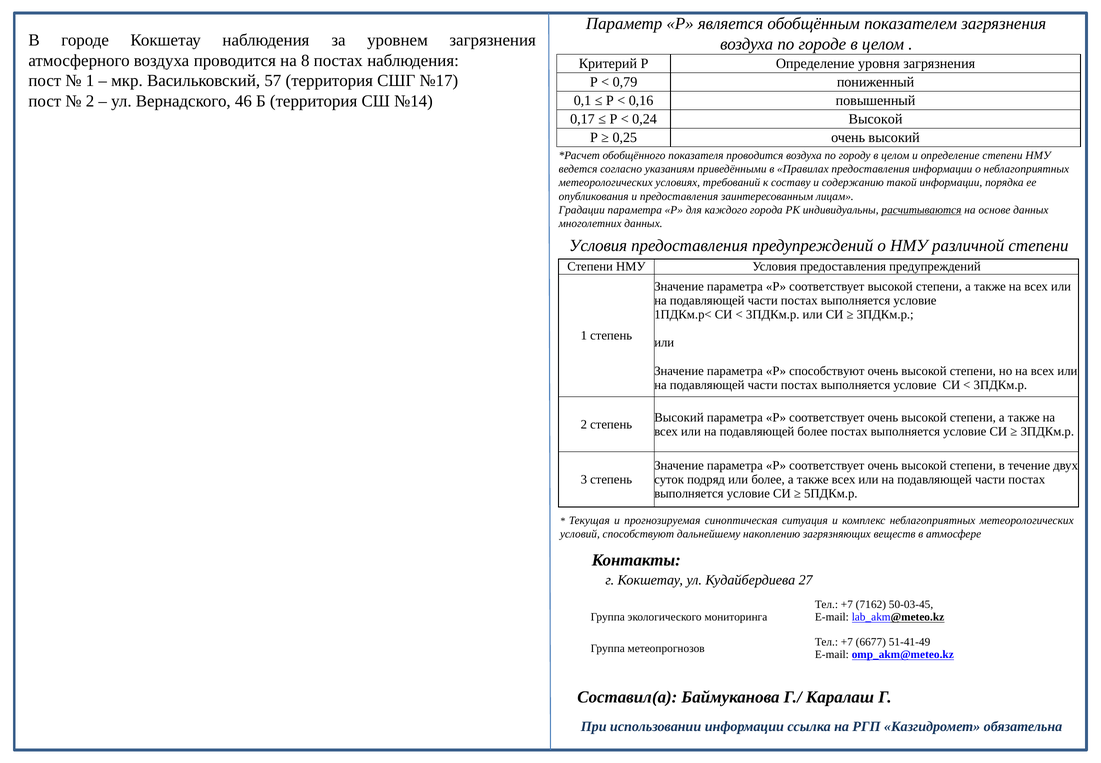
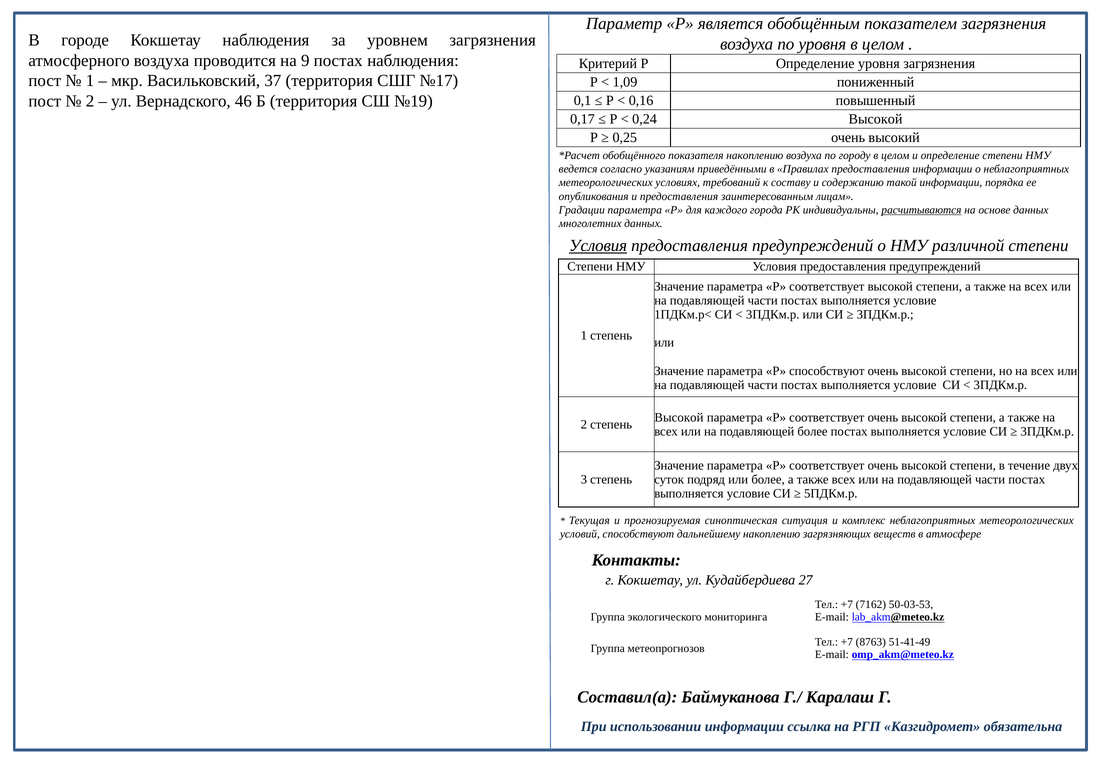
по городе: городе -> уровня
8: 8 -> 9
57: 57 -> 37
0,79: 0,79 -> 1,09
№14: №14 -> №19
показателя проводится: проводится -> накоплению
Условия at (598, 246) underline: none -> present
Высокий at (679, 417): Высокий -> Высокой
50-03-45: 50-03-45 -> 50-03-53
6677: 6677 -> 8763
